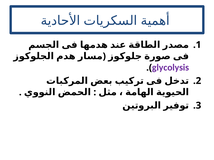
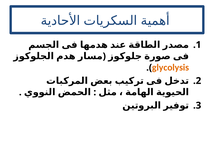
glycolysis colour: purple -> orange
